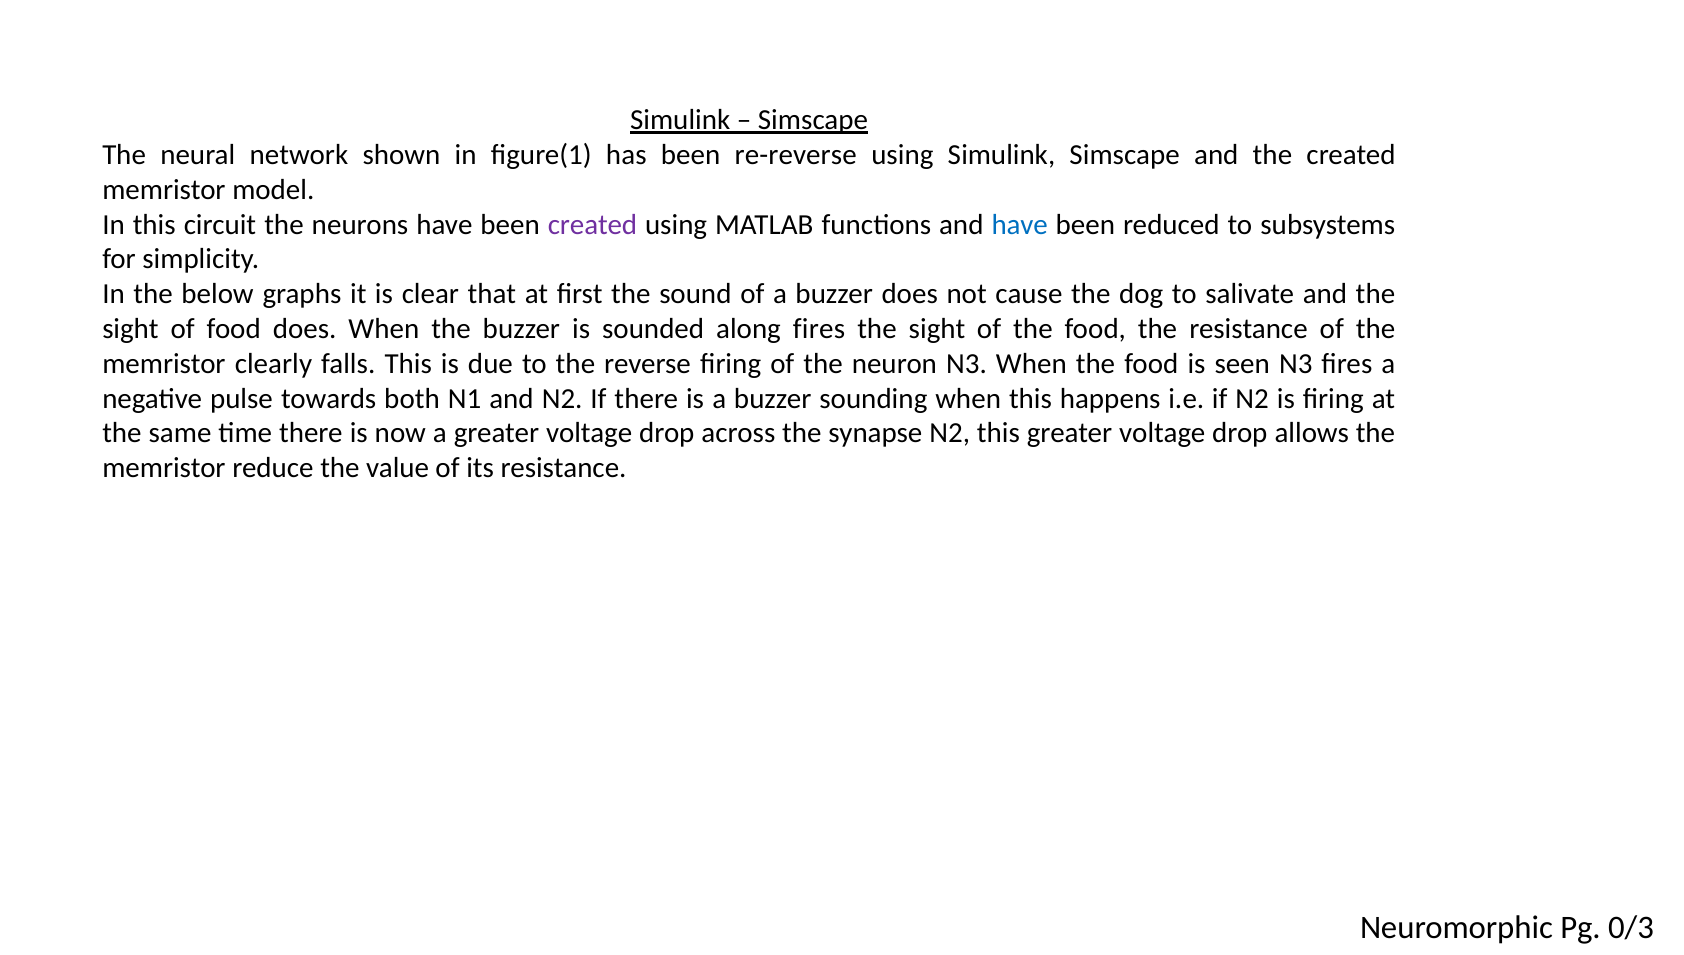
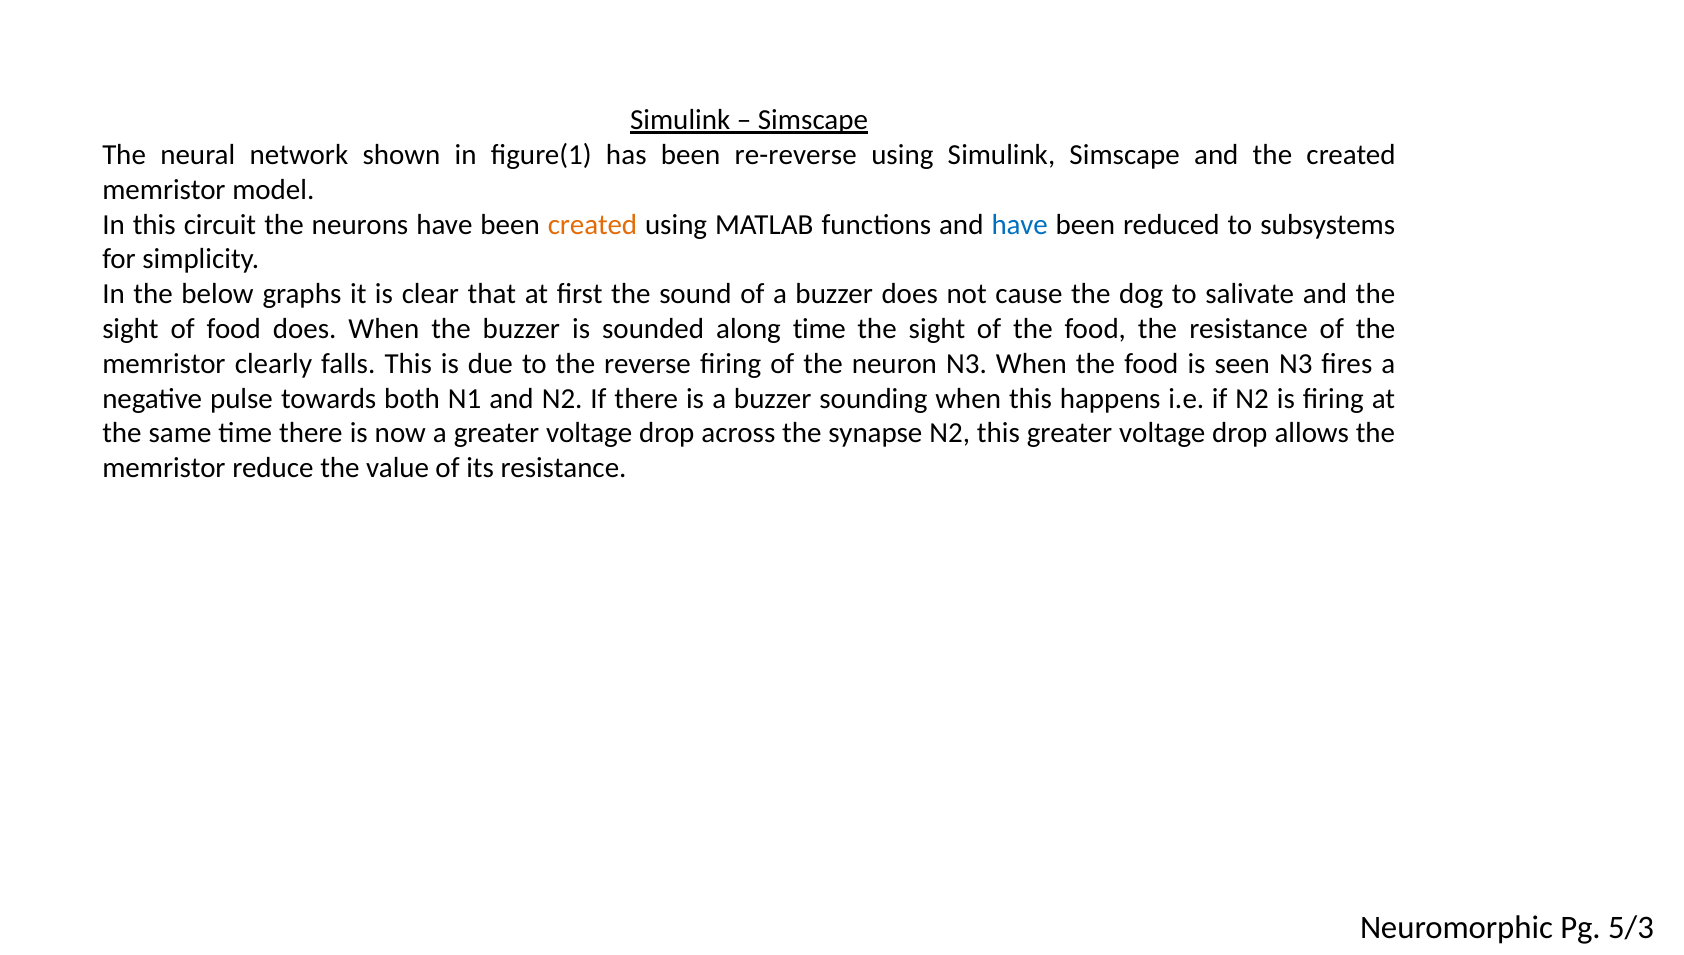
created at (593, 225) colour: purple -> orange
along fires: fires -> time
0/3: 0/3 -> 5/3
